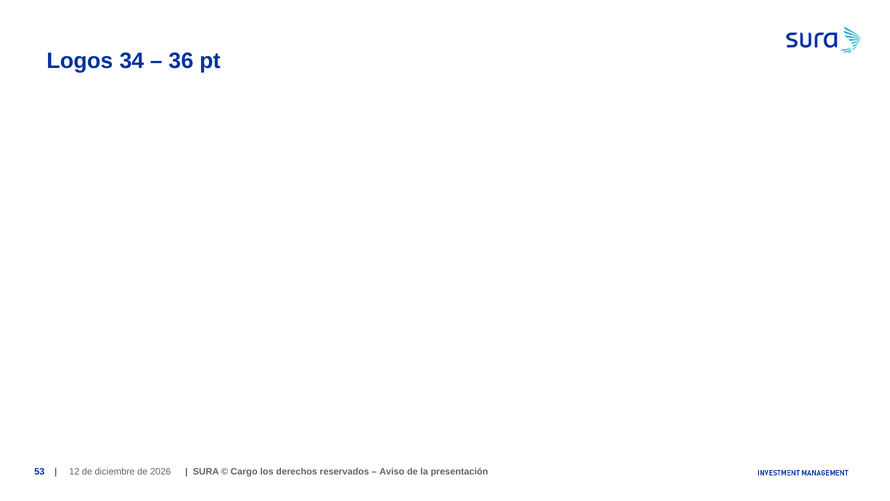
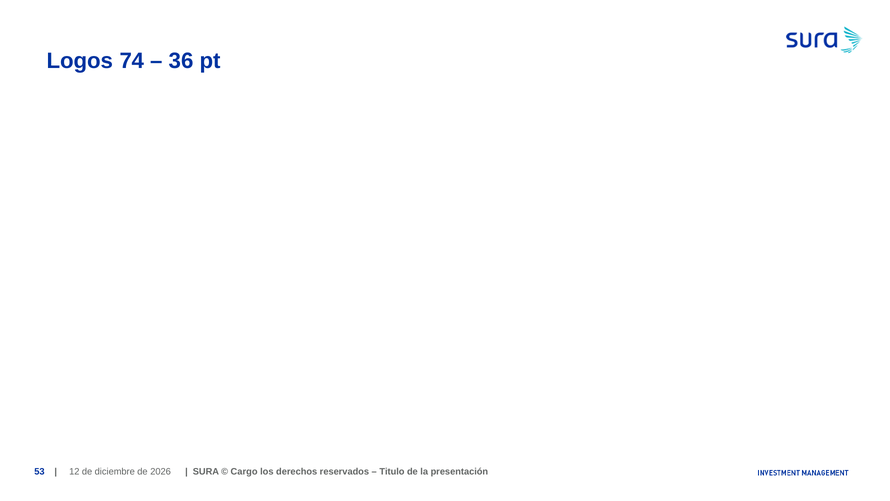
34: 34 -> 74
Aviso: Aviso -> Titulo
